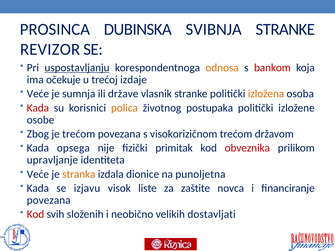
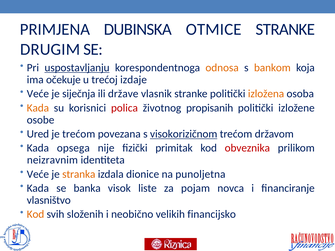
PROSINCA: PROSINCA -> PRIMJENA
SVIBNJA: SVIBNJA -> OTMICE
REVIZOR: REVIZOR -> DRUGIM
bankom colour: red -> orange
sumnja: sumnja -> siječnja
Kada at (38, 108) colour: red -> orange
polica colour: orange -> red
postupaka: postupaka -> propisanih
Zbog: Zbog -> Ured
visokorizičnom underline: none -> present
upravljanje: upravljanje -> neizravnim
izjavu: izjavu -> banka
zaštite: zaštite -> pojam
povezana at (49, 200): povezana -> vlasništvo
Kod at (36, 214) colour: red -> orange
dostavljati: dostavljati -> financijsko
